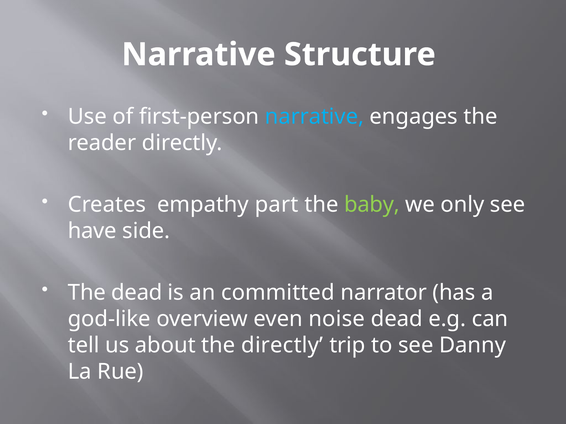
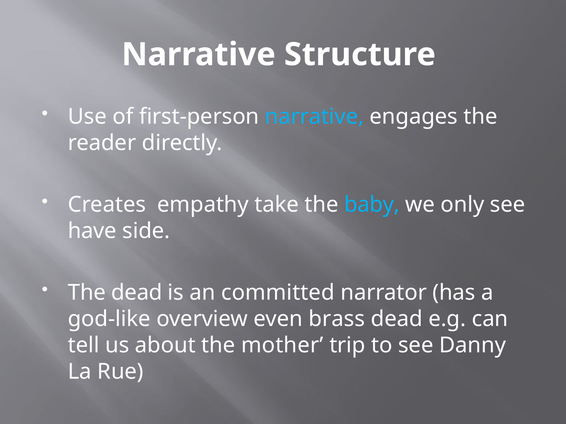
part: part -> take
baby colour: light green -> light blue
noise: noise -> brass
the directly: directly -> mother
